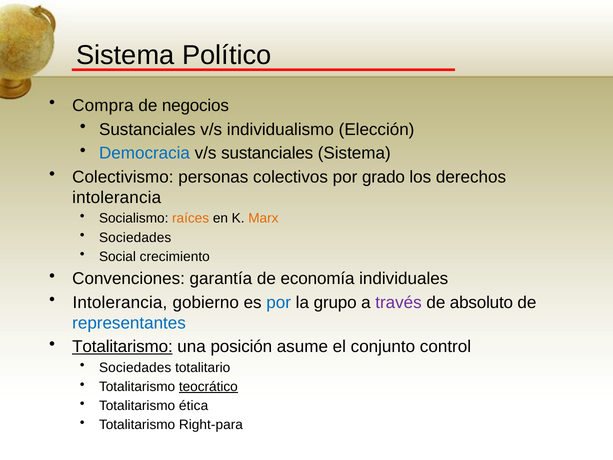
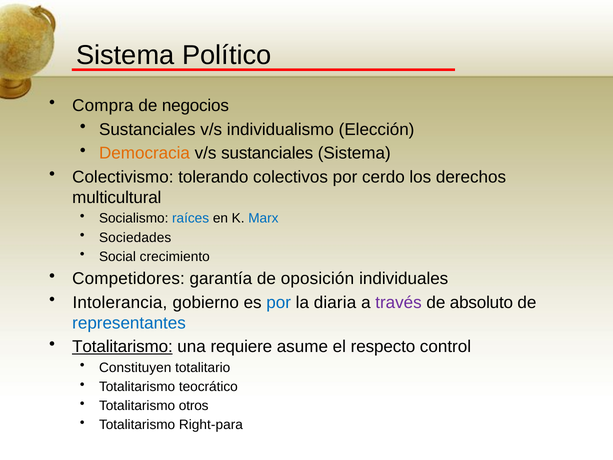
Democracia colour: blue -> orange
personas: personas -> tolerando
grado: grado -> cerdo
intolerancia at (117, 197): intolerancia -> multicultural
raíces colour: orange -> blue
Marx colour: orange -> blue
Convenciones: Convenciones -> Competidores
economía: economía -> oposición
grupo: grupo -> diaria
posición: posición -> requiere
conjunto: conjunto -> respecto
Sociedades at (135, 367): Sociedades -> Constituyen
teocrático underline: present -> none
ética: ética -> otros
